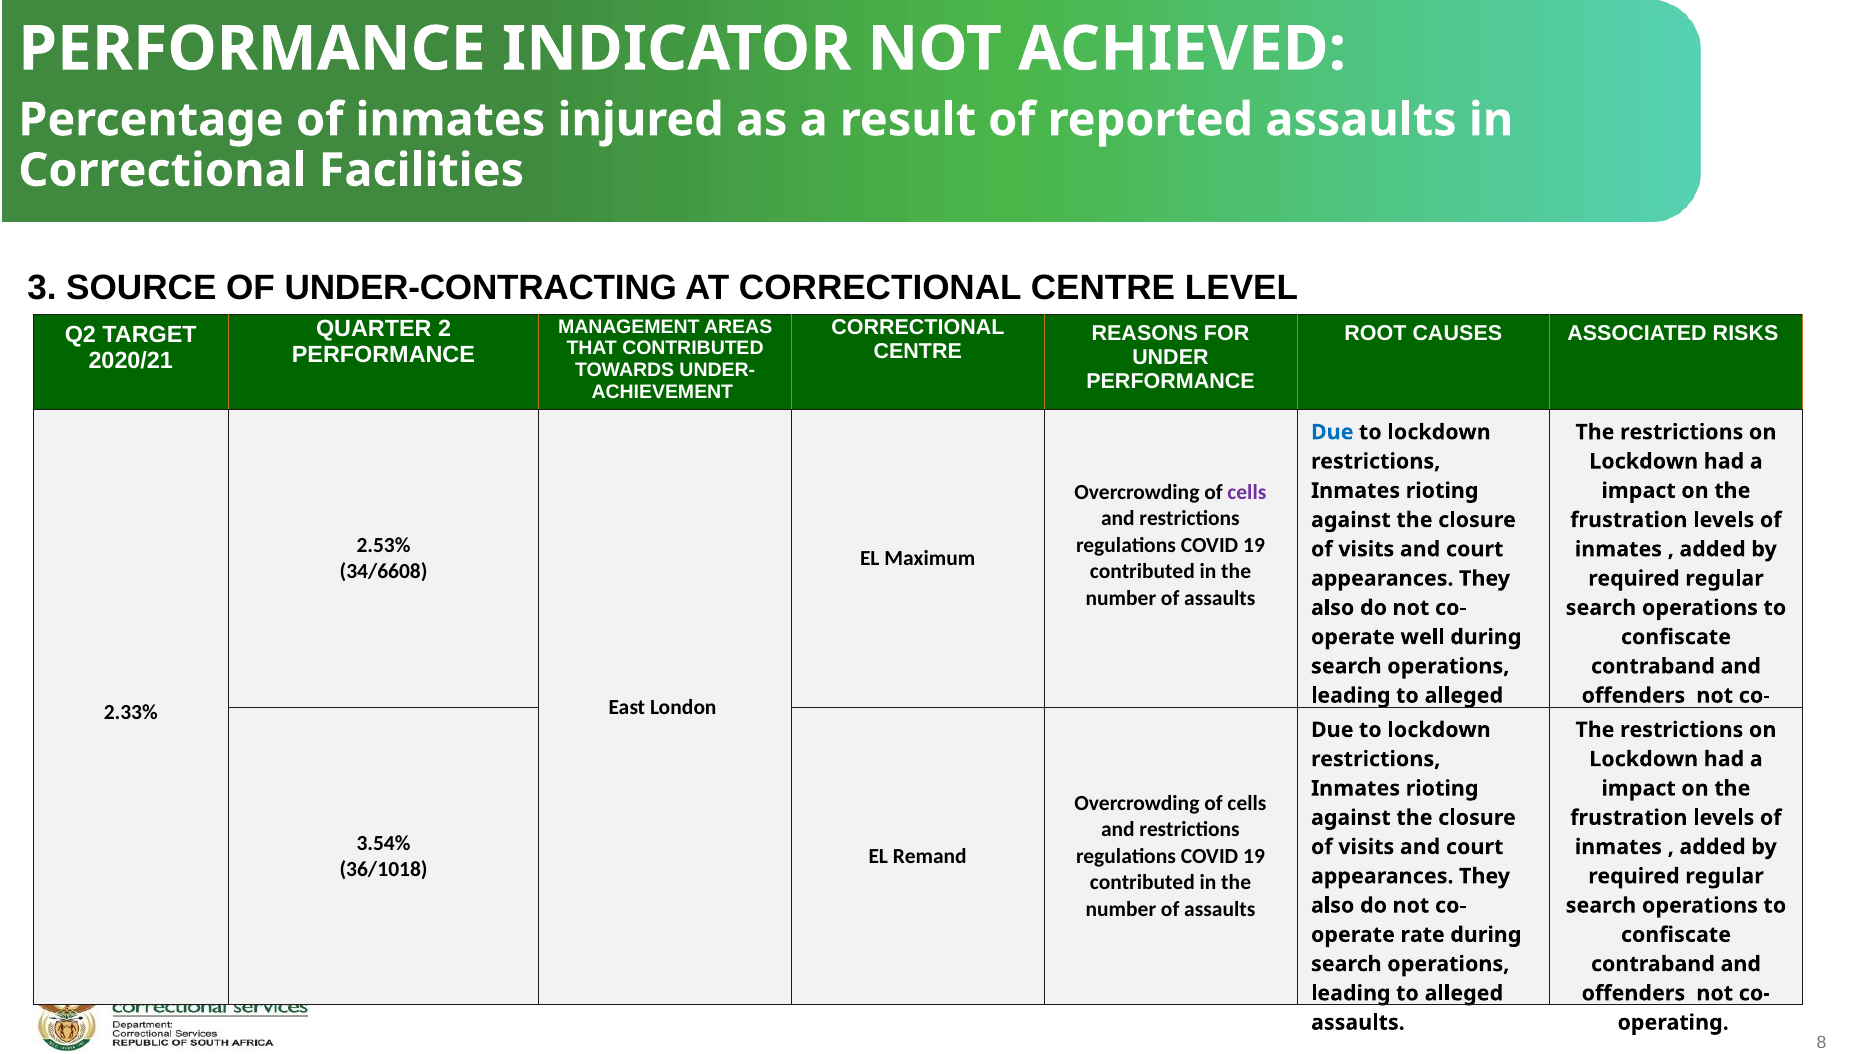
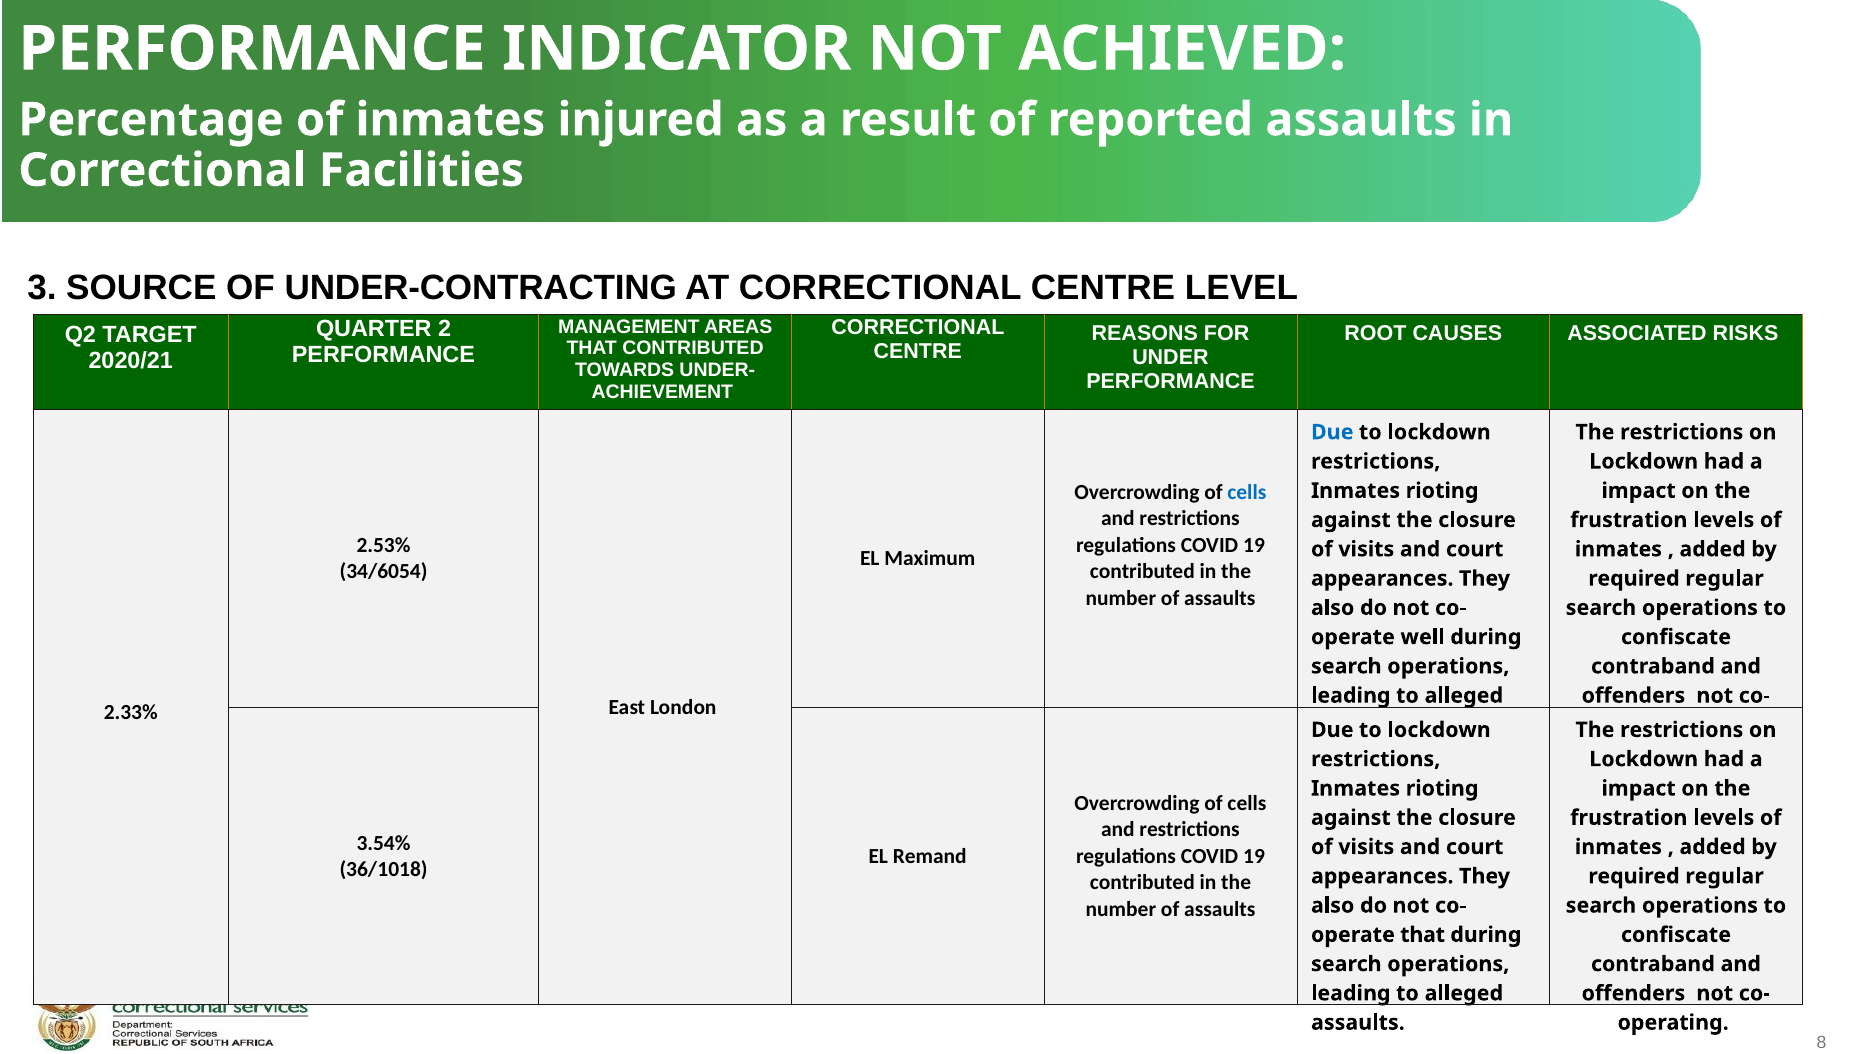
cells at (1247, 492) colour: purple -> blue
34/6608: 34/6608 -> 34/6054
rate at (1423, 934): rate -> that
